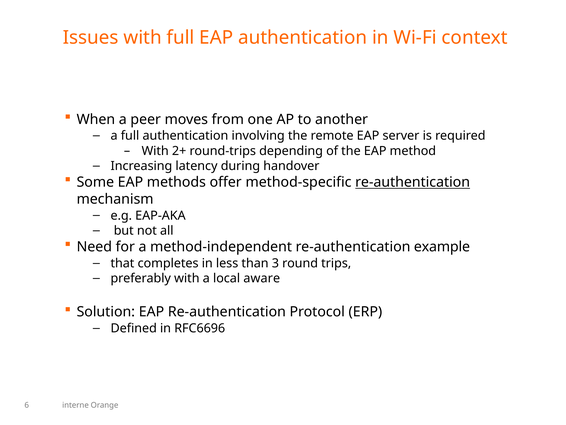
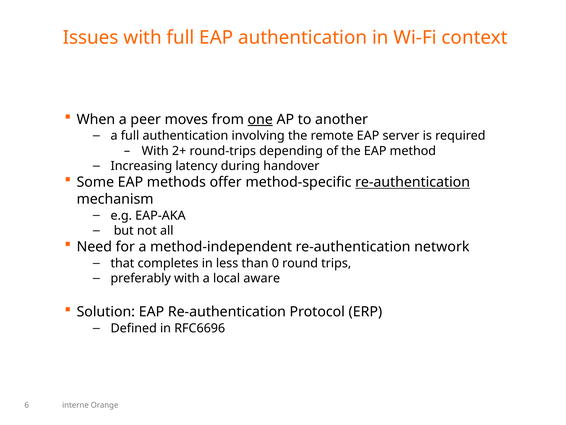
one underline: none -> present
example: example -> network
3: 3 -> 0
